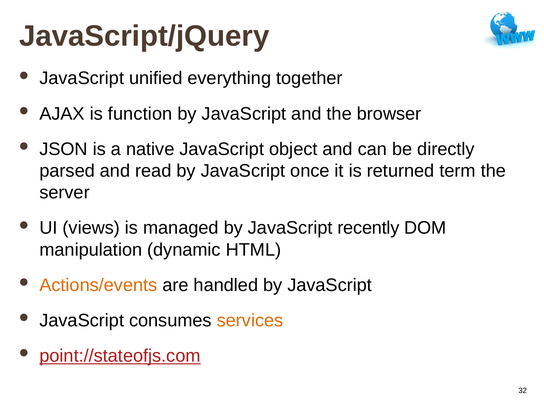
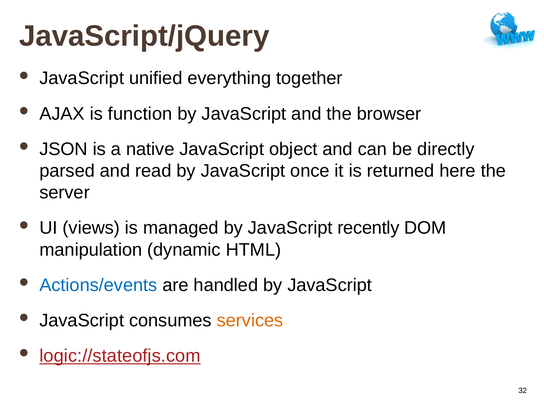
term: term -> here
Actions/events colour: orange -> blue
point://stateofjs.com: point://stateofjs.com -> logic://stateofjs.com
